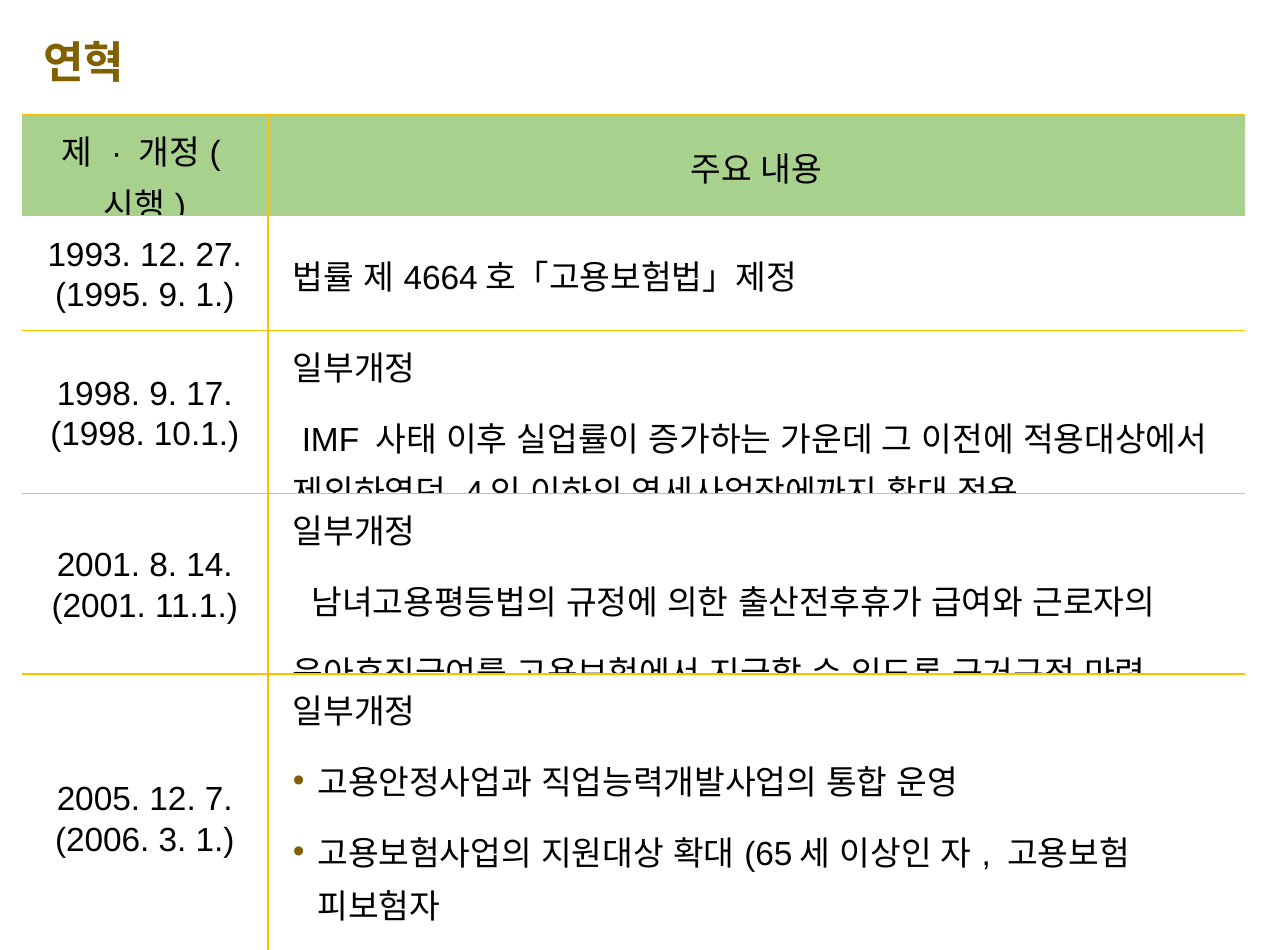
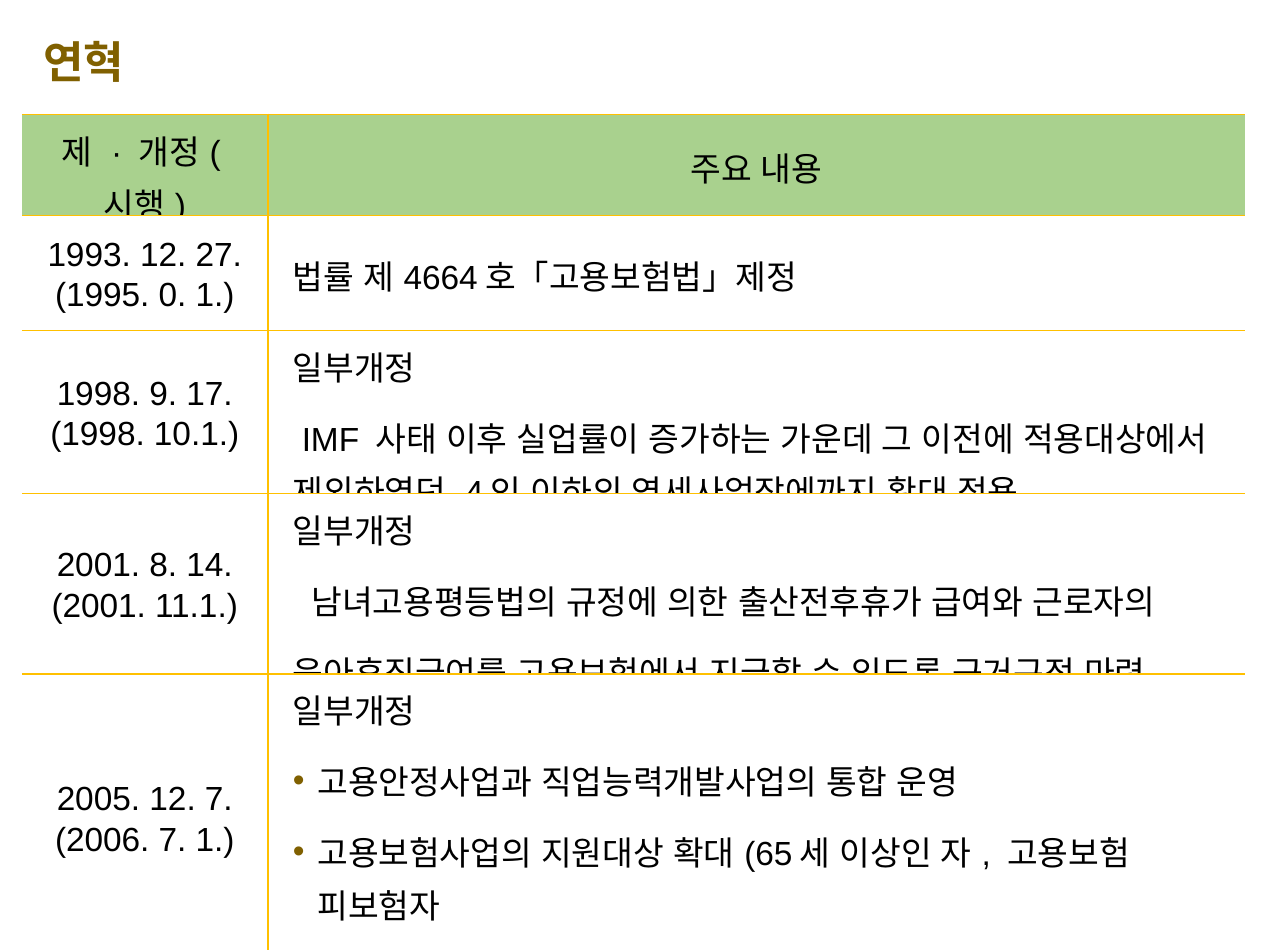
1995 9: 9 -> 0
2006 3: 3 -> 7
